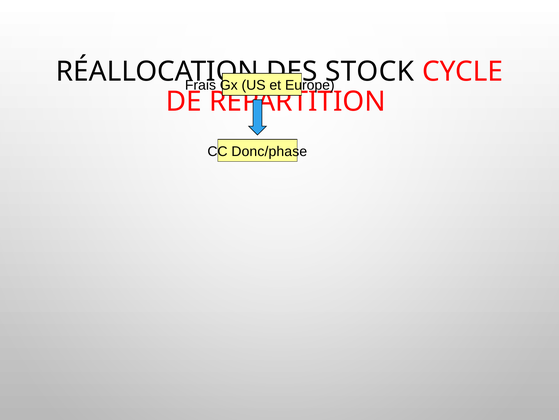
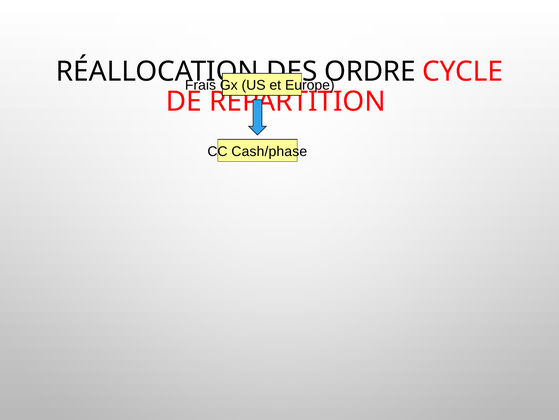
STOCK: STOCK -> ORDRE
Donc/phase: Donc/phase -> Cash/phase
